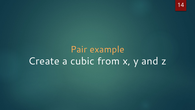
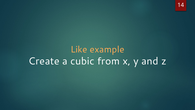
Pair: Pair -> Like
